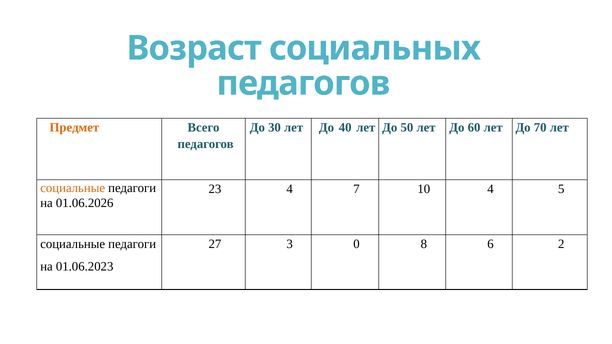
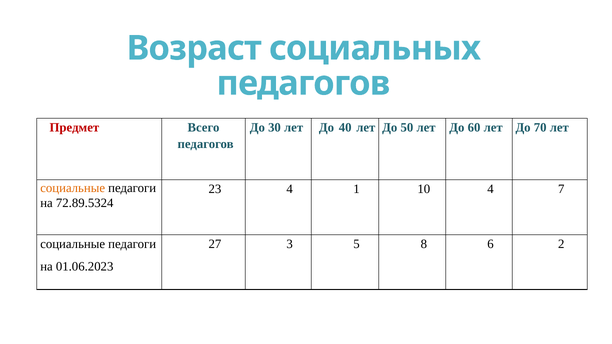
Предмет colour: orange -> red
7: 7 -> 1
5: 5 -> 7
01.06.2026: 01.06.2026 -> 72.89.5324
0: 0 -> 5
